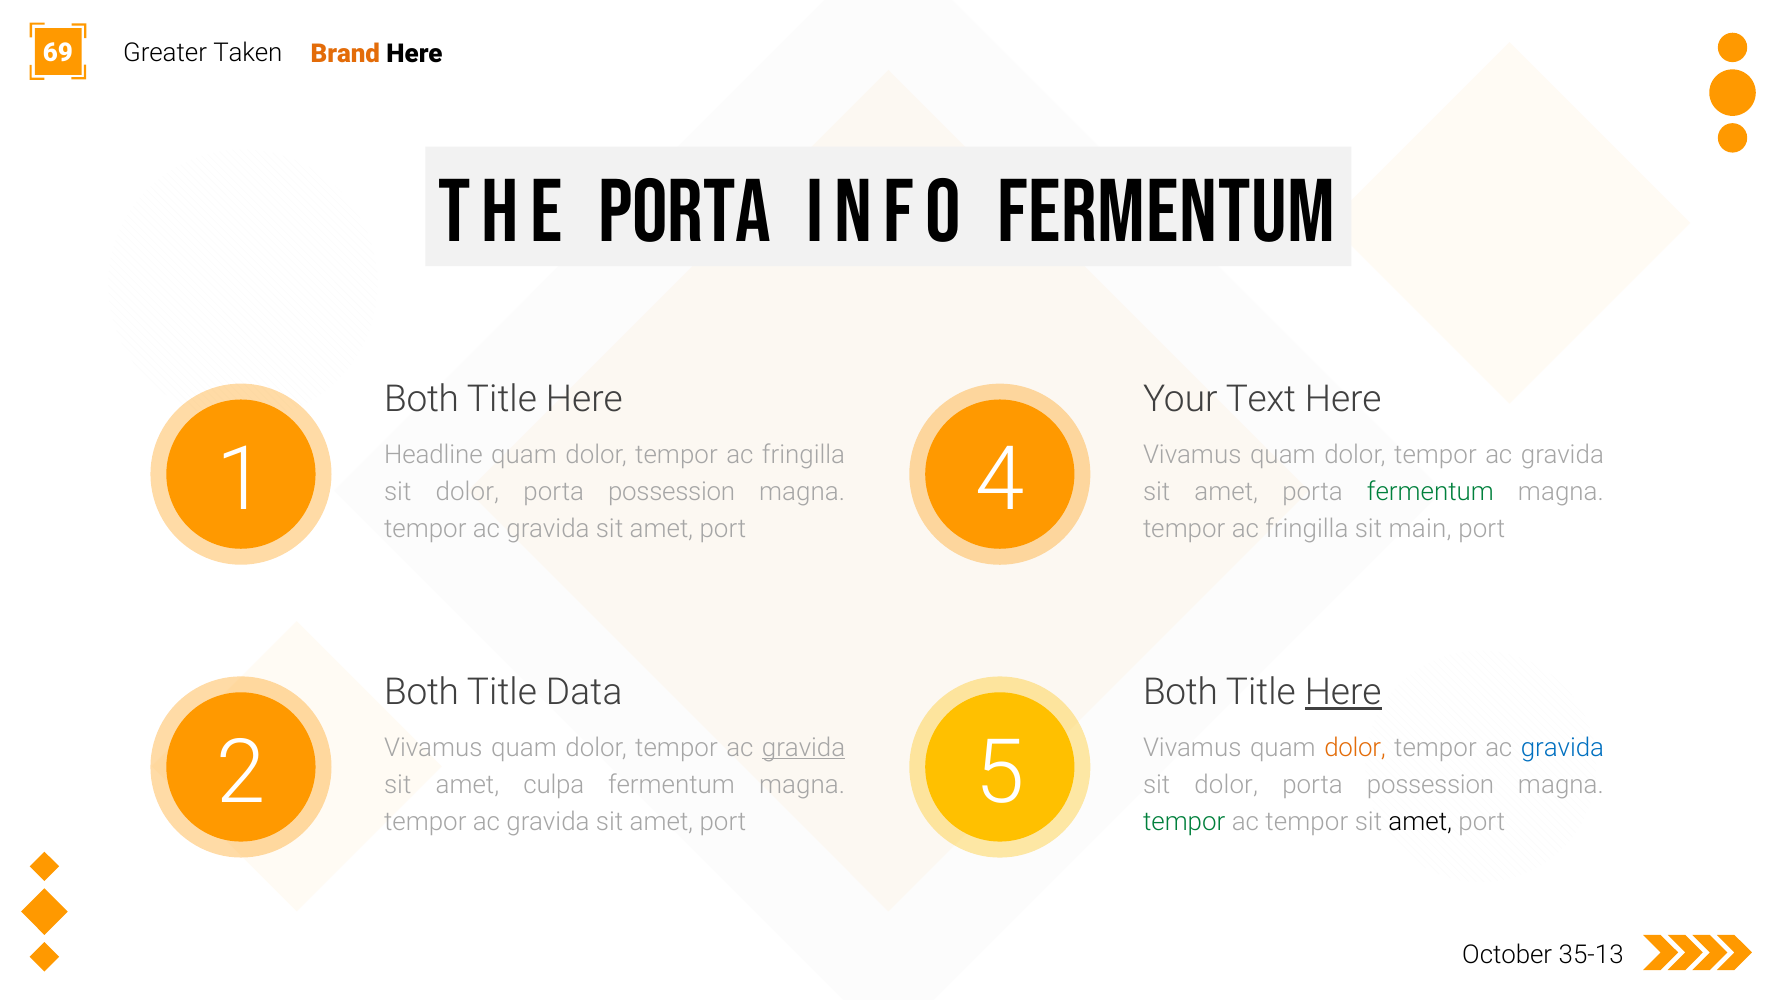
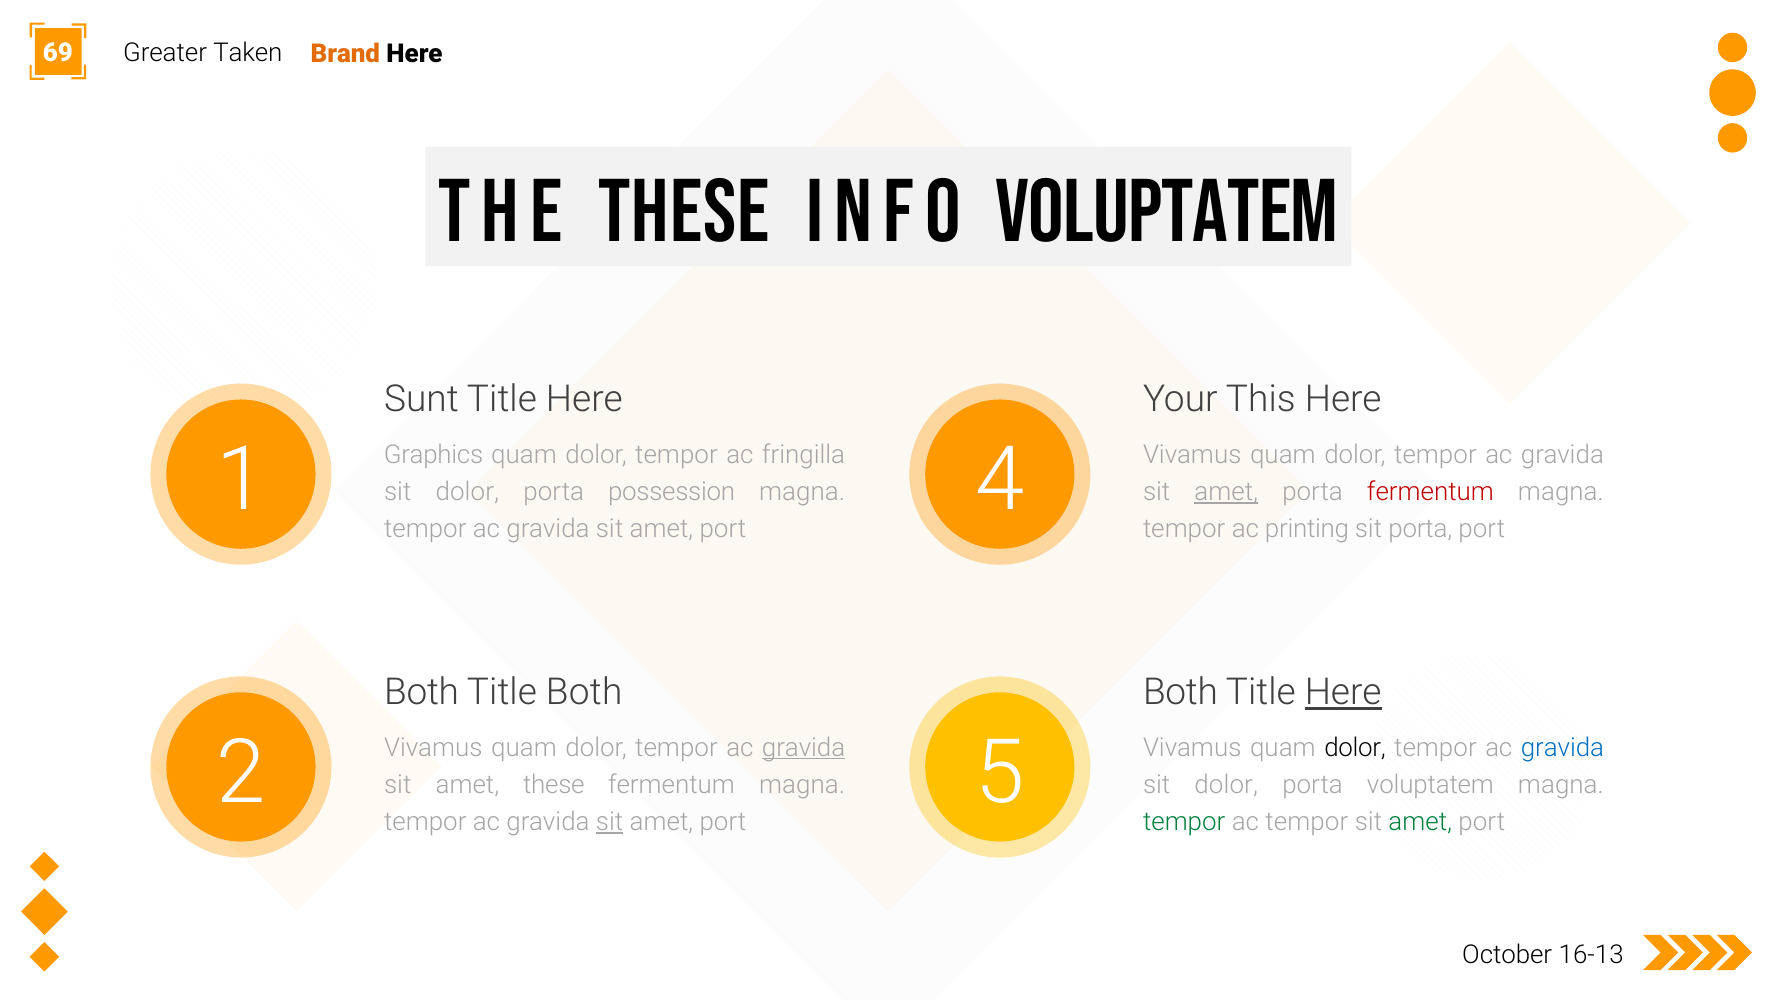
The porta: porta -> these
info fermentum: fermentum -> voluptatem
Both at (422, 400): Both -> Sunt
Text: Text -> This
Headline: Headline -> Graphics
amet at (1226, 492) underline: none -> present
fermentum at (1430, 492) colour: green -> red
fringilla at (1307, 529): fringilla -> printing
sit main: main -> porta
Title Data: Data -> Both
dolor at (1355, 747) colour: orange -> black
amet culpa: culpa -> these
possession at (1431, 784): possession -> voluptatem
sit at (610, 822) underline: none -> present
amet at (1420, 822) colour: black -> green
35-13: 35-13 -> 16-13
